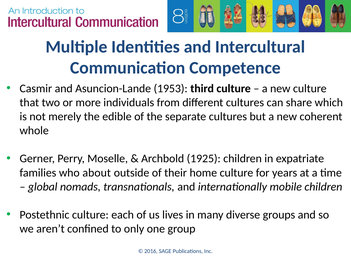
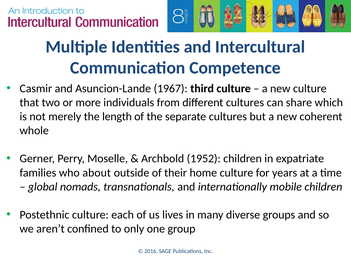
1953: 1953 -> 1967
edible: edible -> length
1925: 1925 -> 1952
